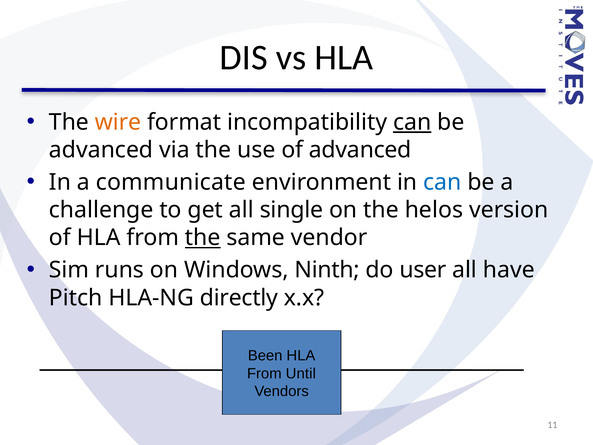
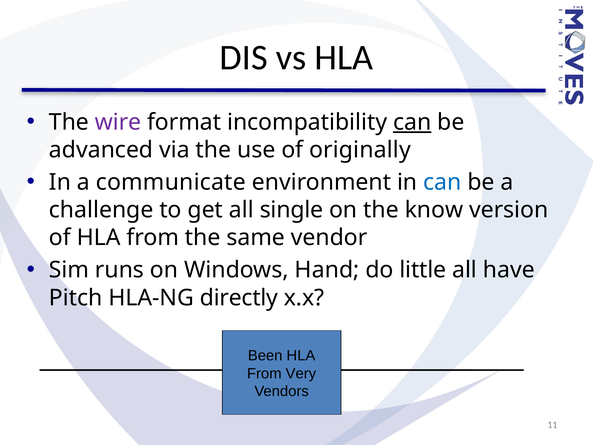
wire colour: orange -> purple
of advanced: advanced -> originally
helos: helos -> know
the at (203, 238) underline: present -> none
Ninth: Ninth -> Hand
user: user -> little
Until: Until -> Very
